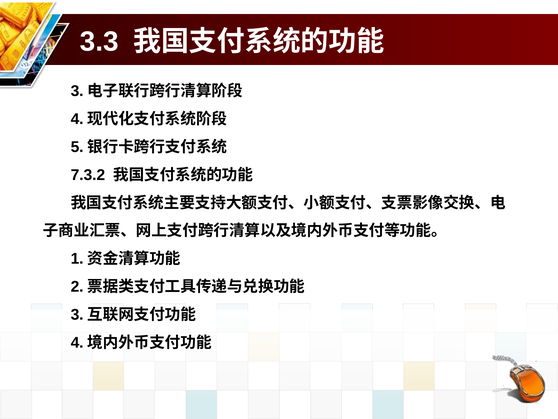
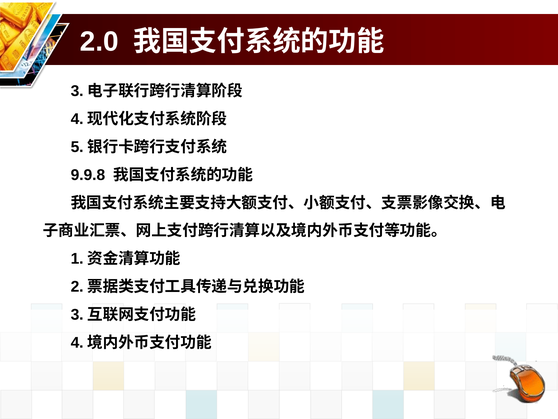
3.3: 3.3 -> 2.0
7.3.2: 7.3.2 -> 9.9.8
